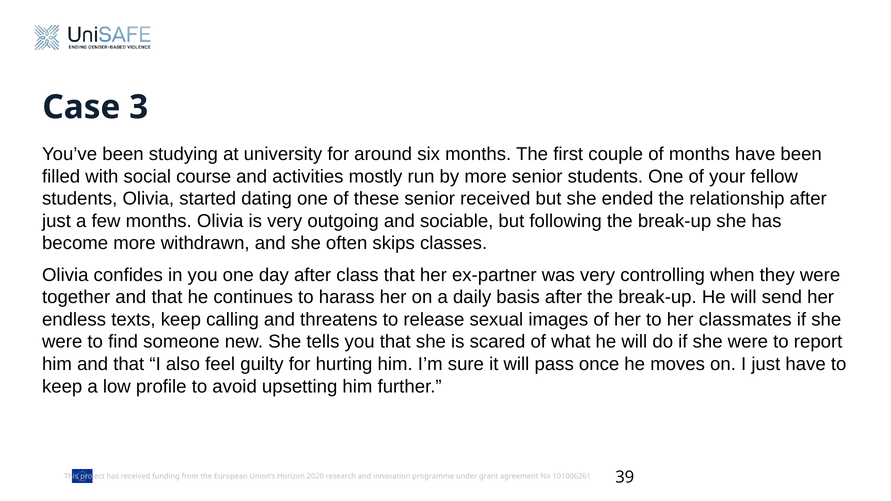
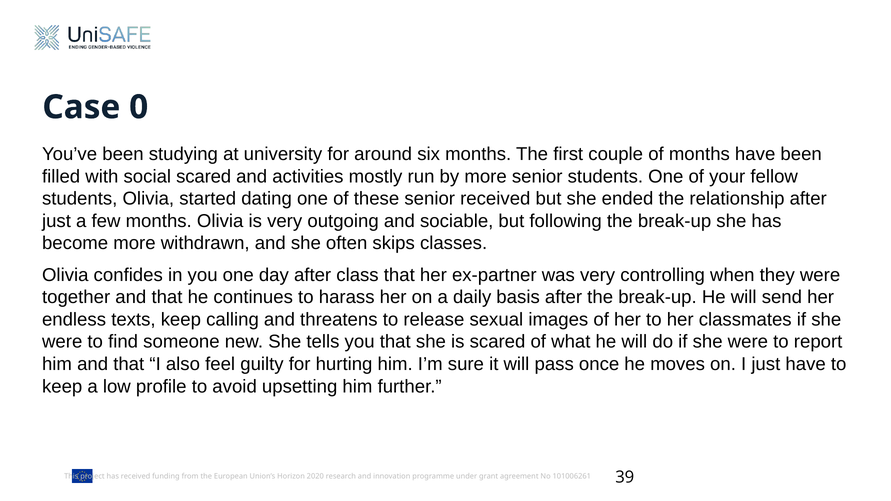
3: 3 -> 0
social course: course -> scared
